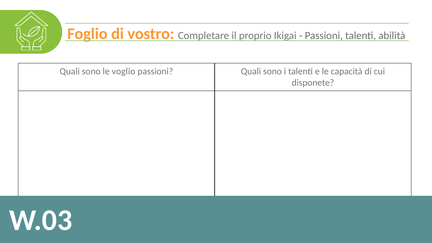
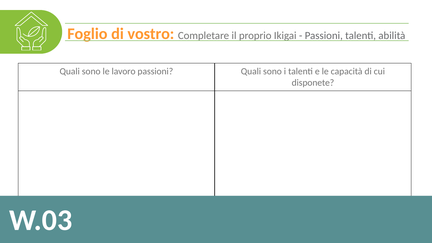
voglio: voglio -> lavoro
